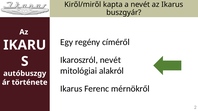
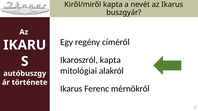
Ikaroszról nevét: nevét -> kapta
